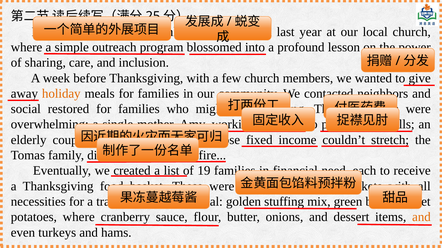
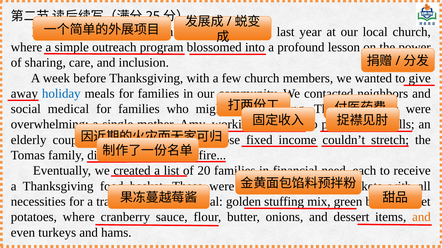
holiday at (61, 94) colour: orange -> blue
social restored: restored -> medical
19: 19 -> 20
